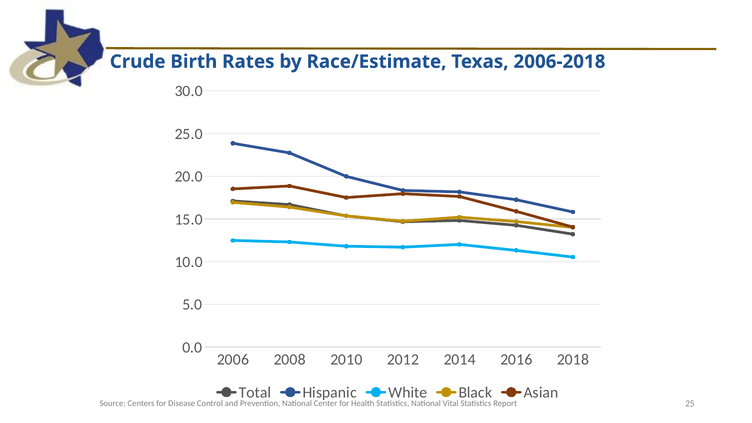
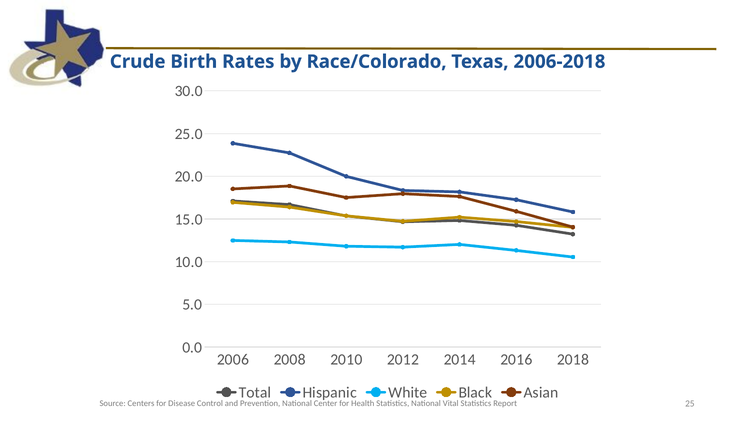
Race/Estimate: Race/Estimate -> Race/Colorado
